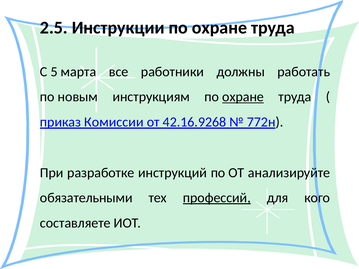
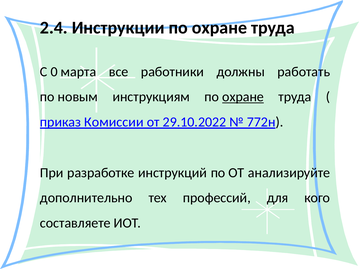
2.5: 2.5 -> 2.4
5: 5 -> 0
42.16.9268: 42.16.9268 -> 29.10.2022
обязательными: обязательными -> дополнительно
профессий underline: present -> none
